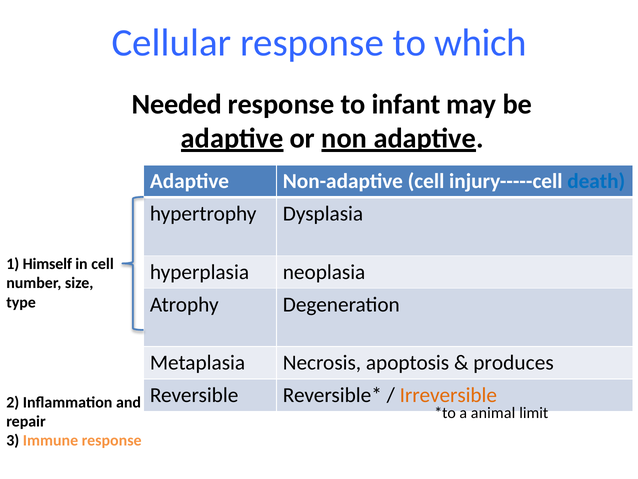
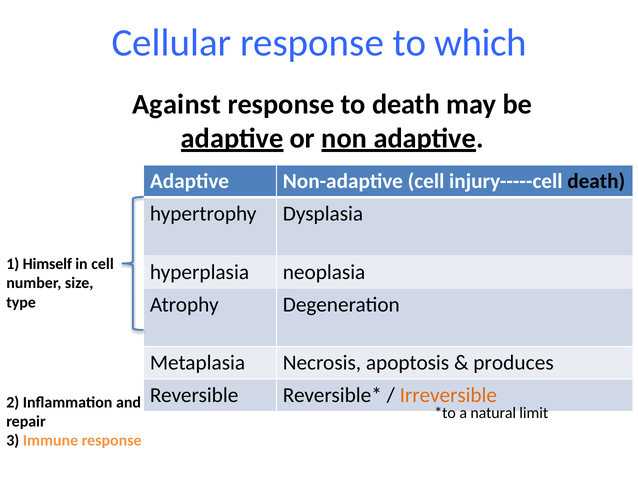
Needed: Needed -> Against
to infant: infant -> death
death at (596, 181) colour: blue -> black
animal: animal -> natural
